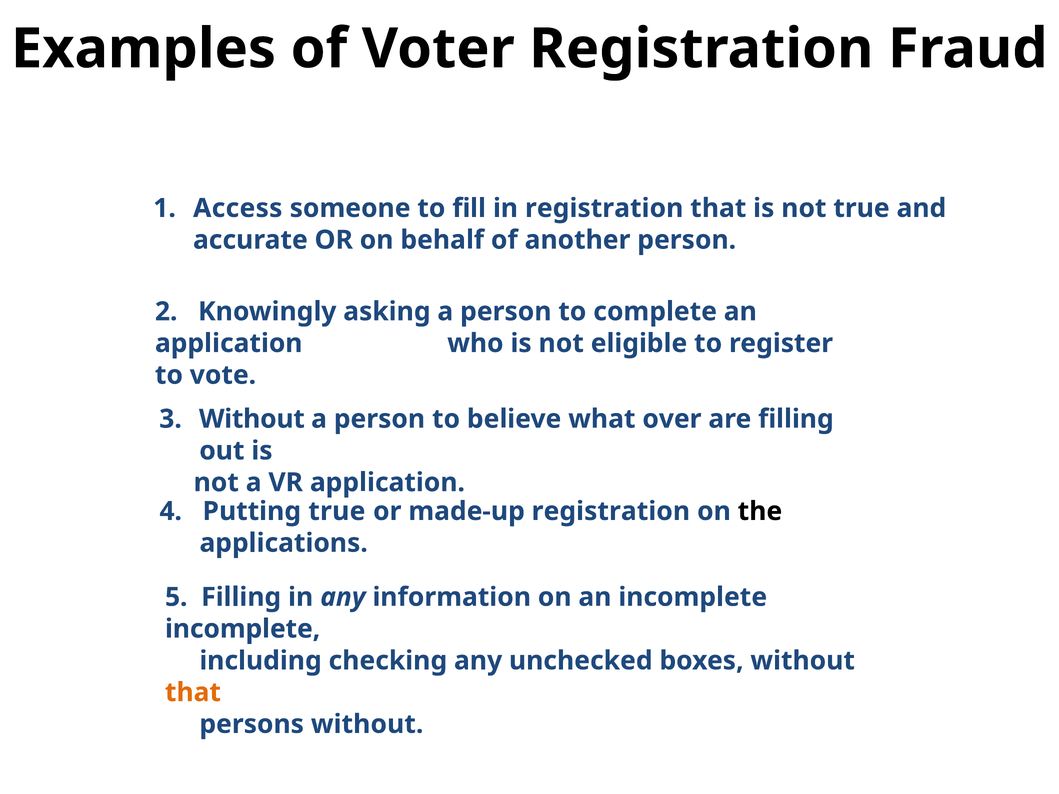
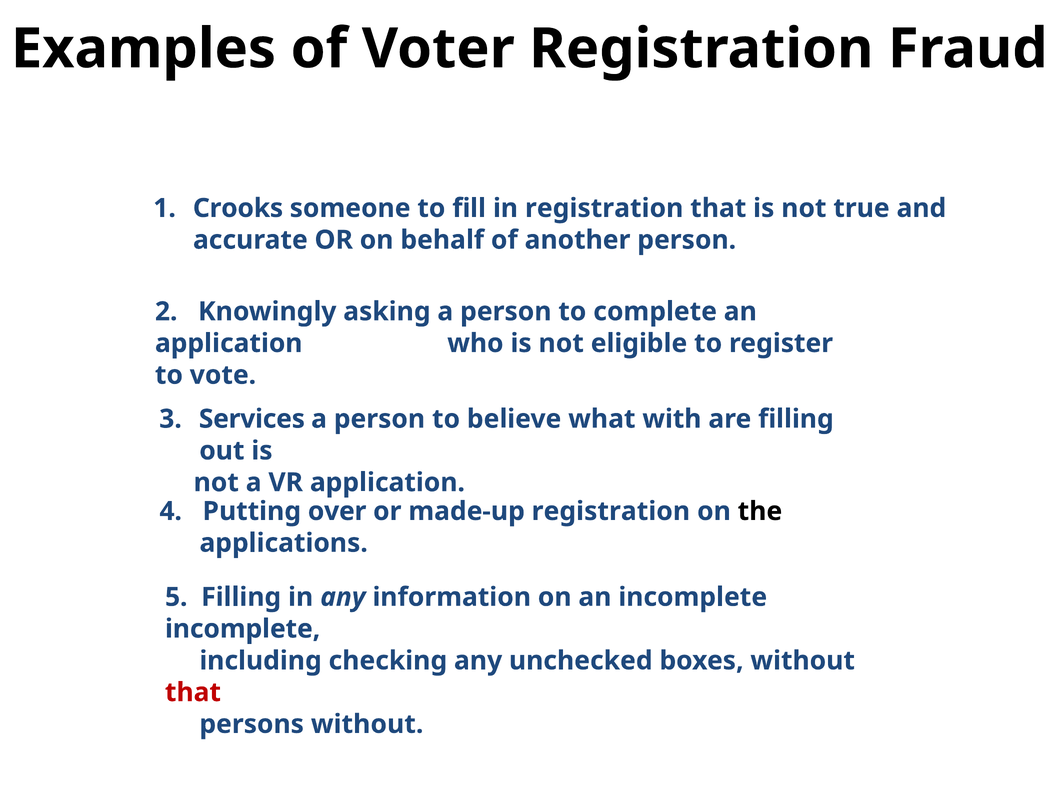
Access: Access -> Crooks
Without at (252, 419): Without -> Services
over: over -> with
Putting true: true -> over
that at (193, 693) colour: orange -> red
